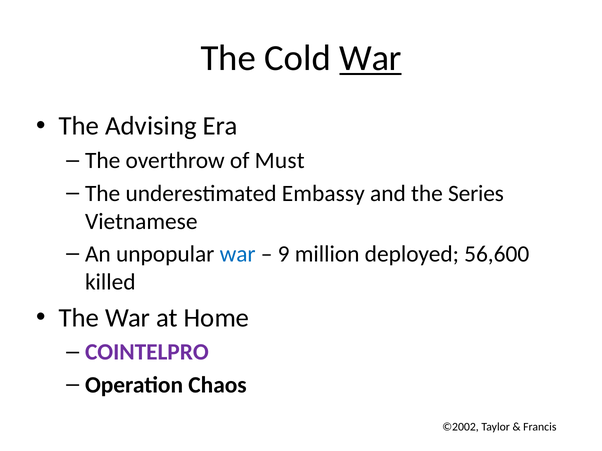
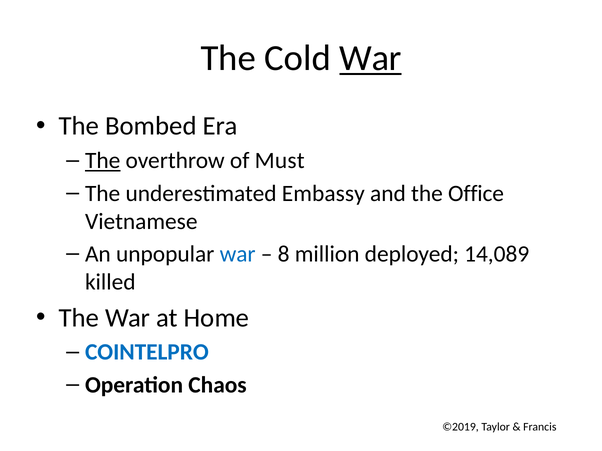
Advising: Advising -> Bombed
The at (103, 161) underline: none -> present
Series: Series -> Office
9: 9 -> 8
56,600: 56,600 -> 14,089
COINTELPRO colour: purple -> blue
©2002: ©2002 -> ©2019
